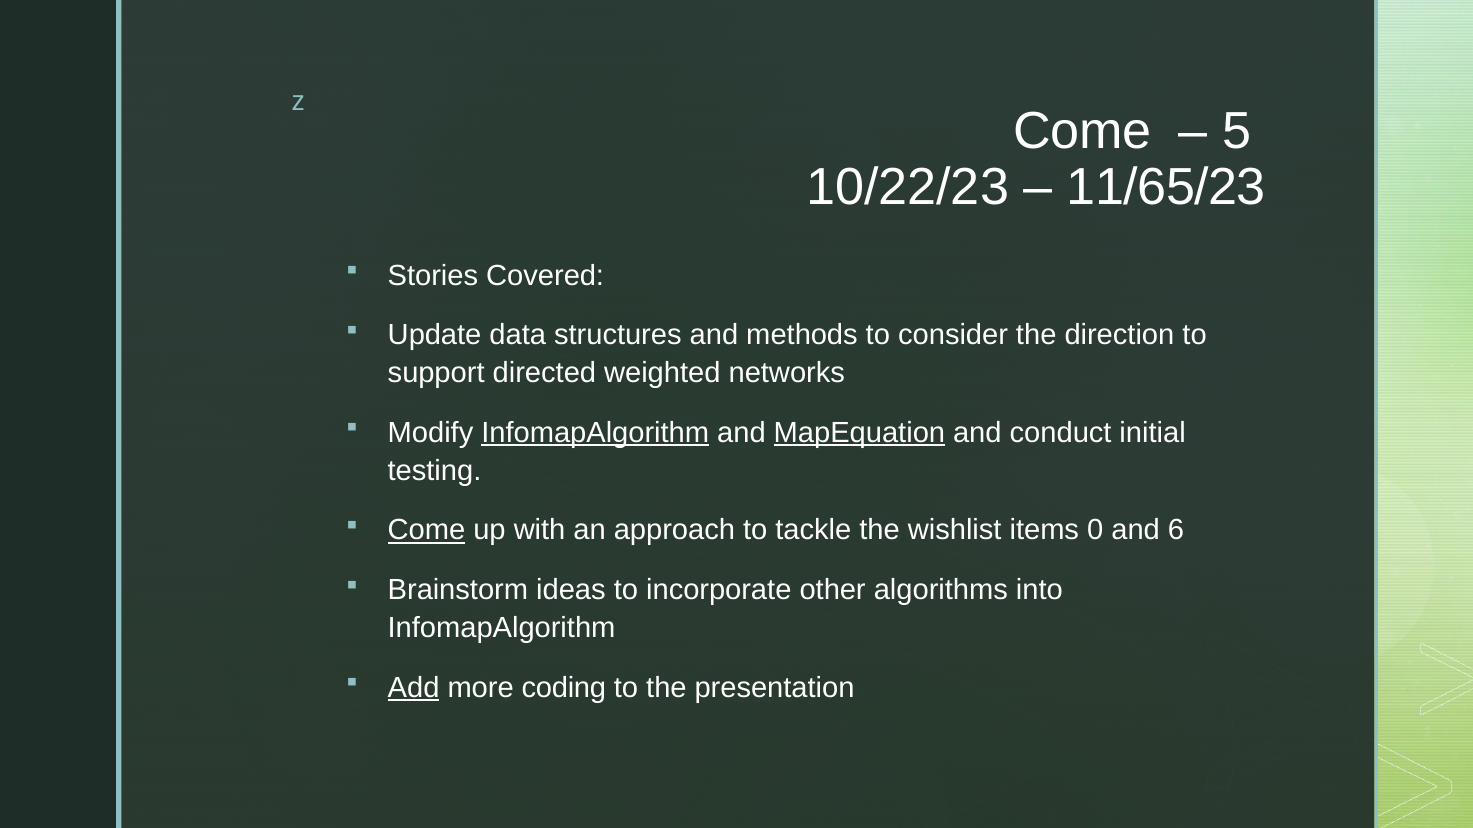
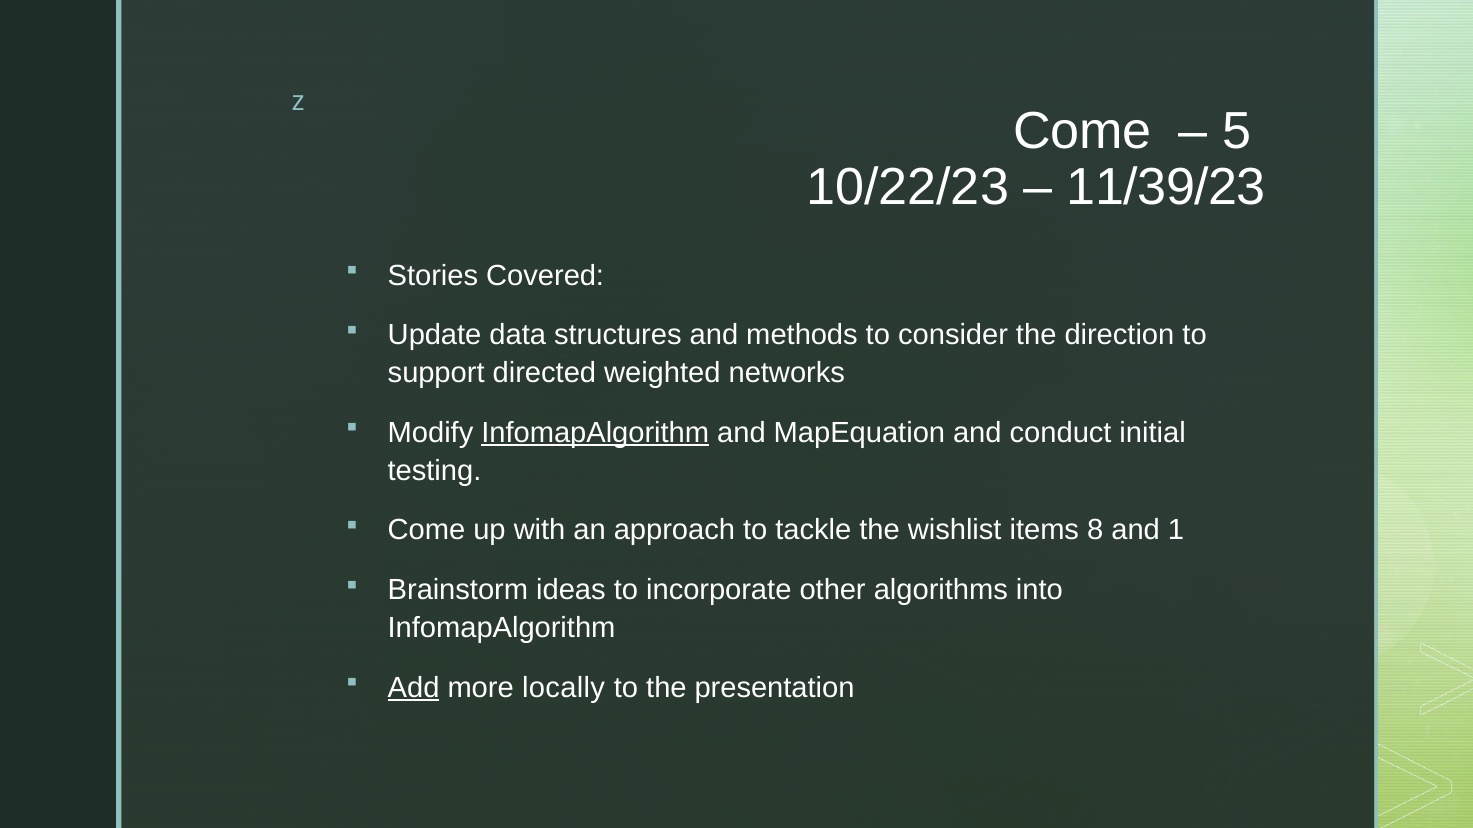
11/65/23: 11/65/23 -> 11/39/23
MapEquation underline: present -> none
Come at (427, 531) underline: present -> none
0: 0 -> 8
6: 6 -> 1
coding: coding -> locally
